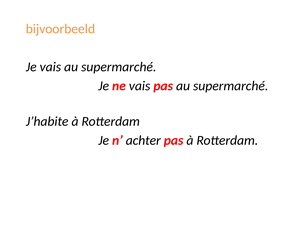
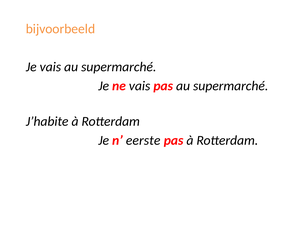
achter: achter -> eerste
